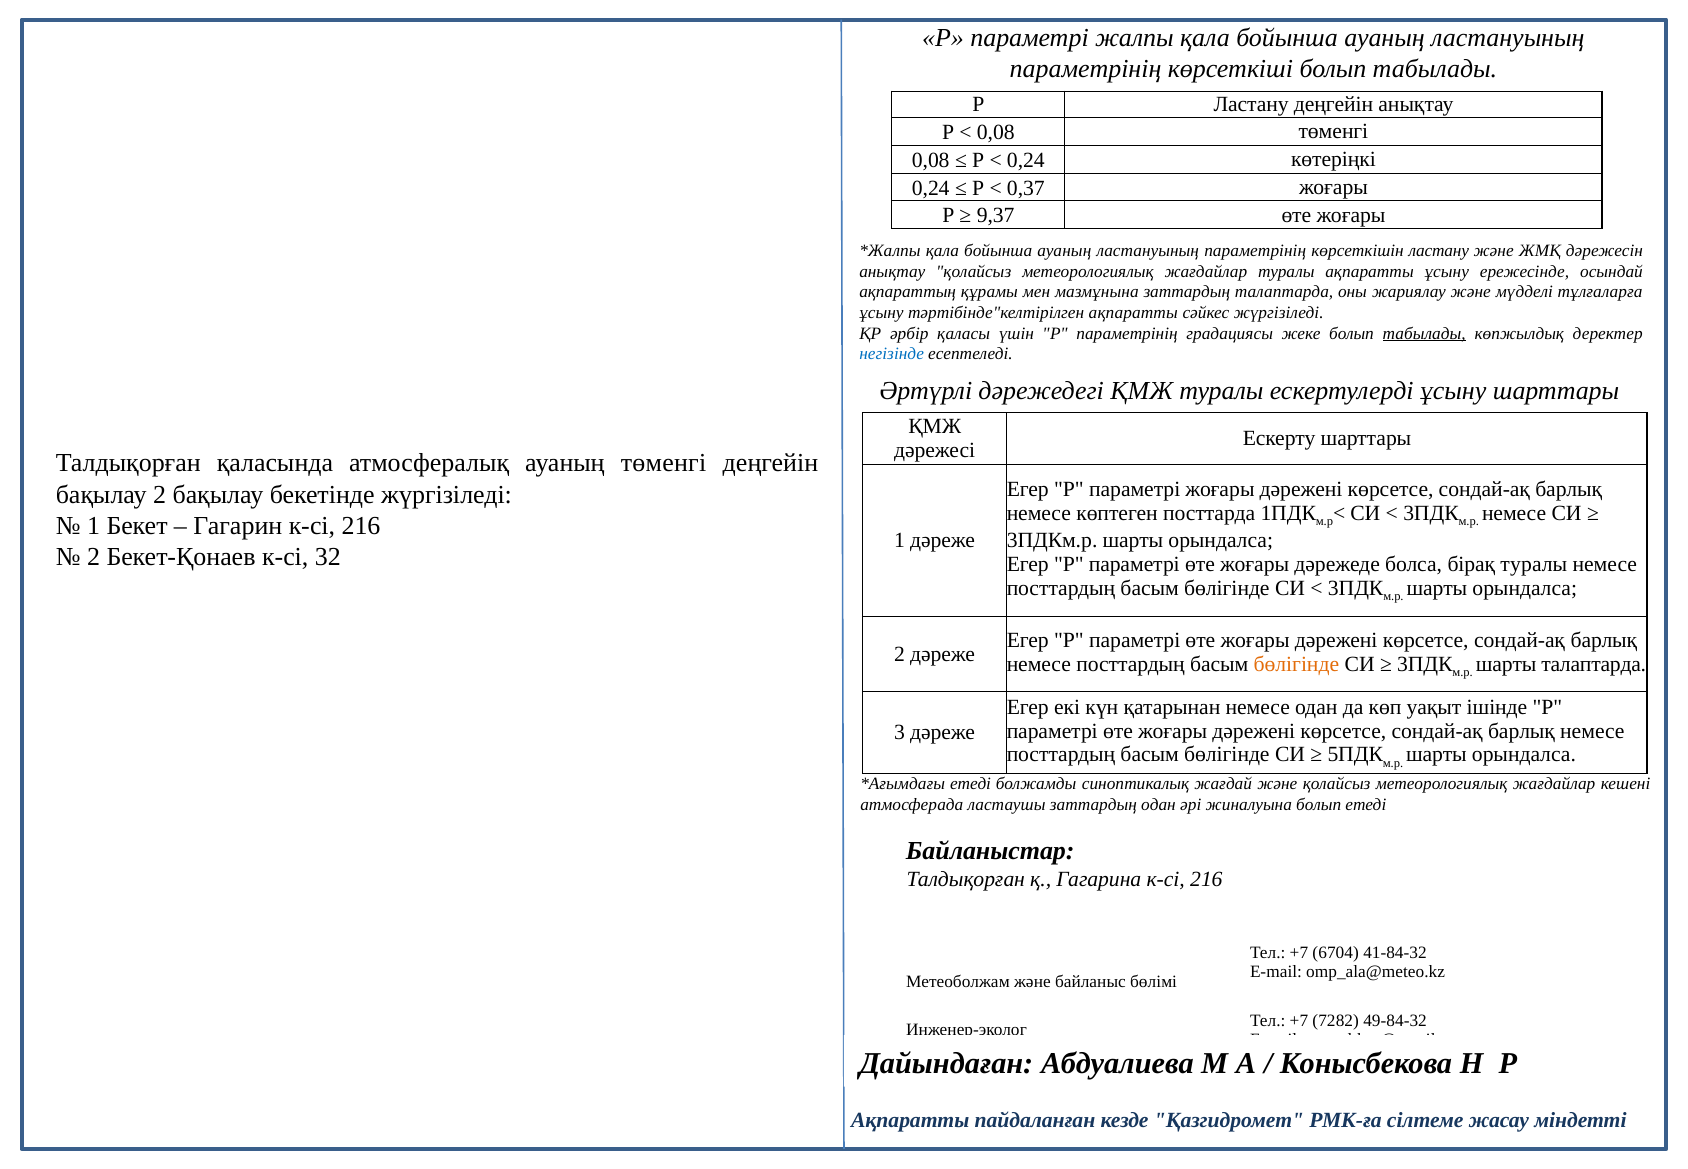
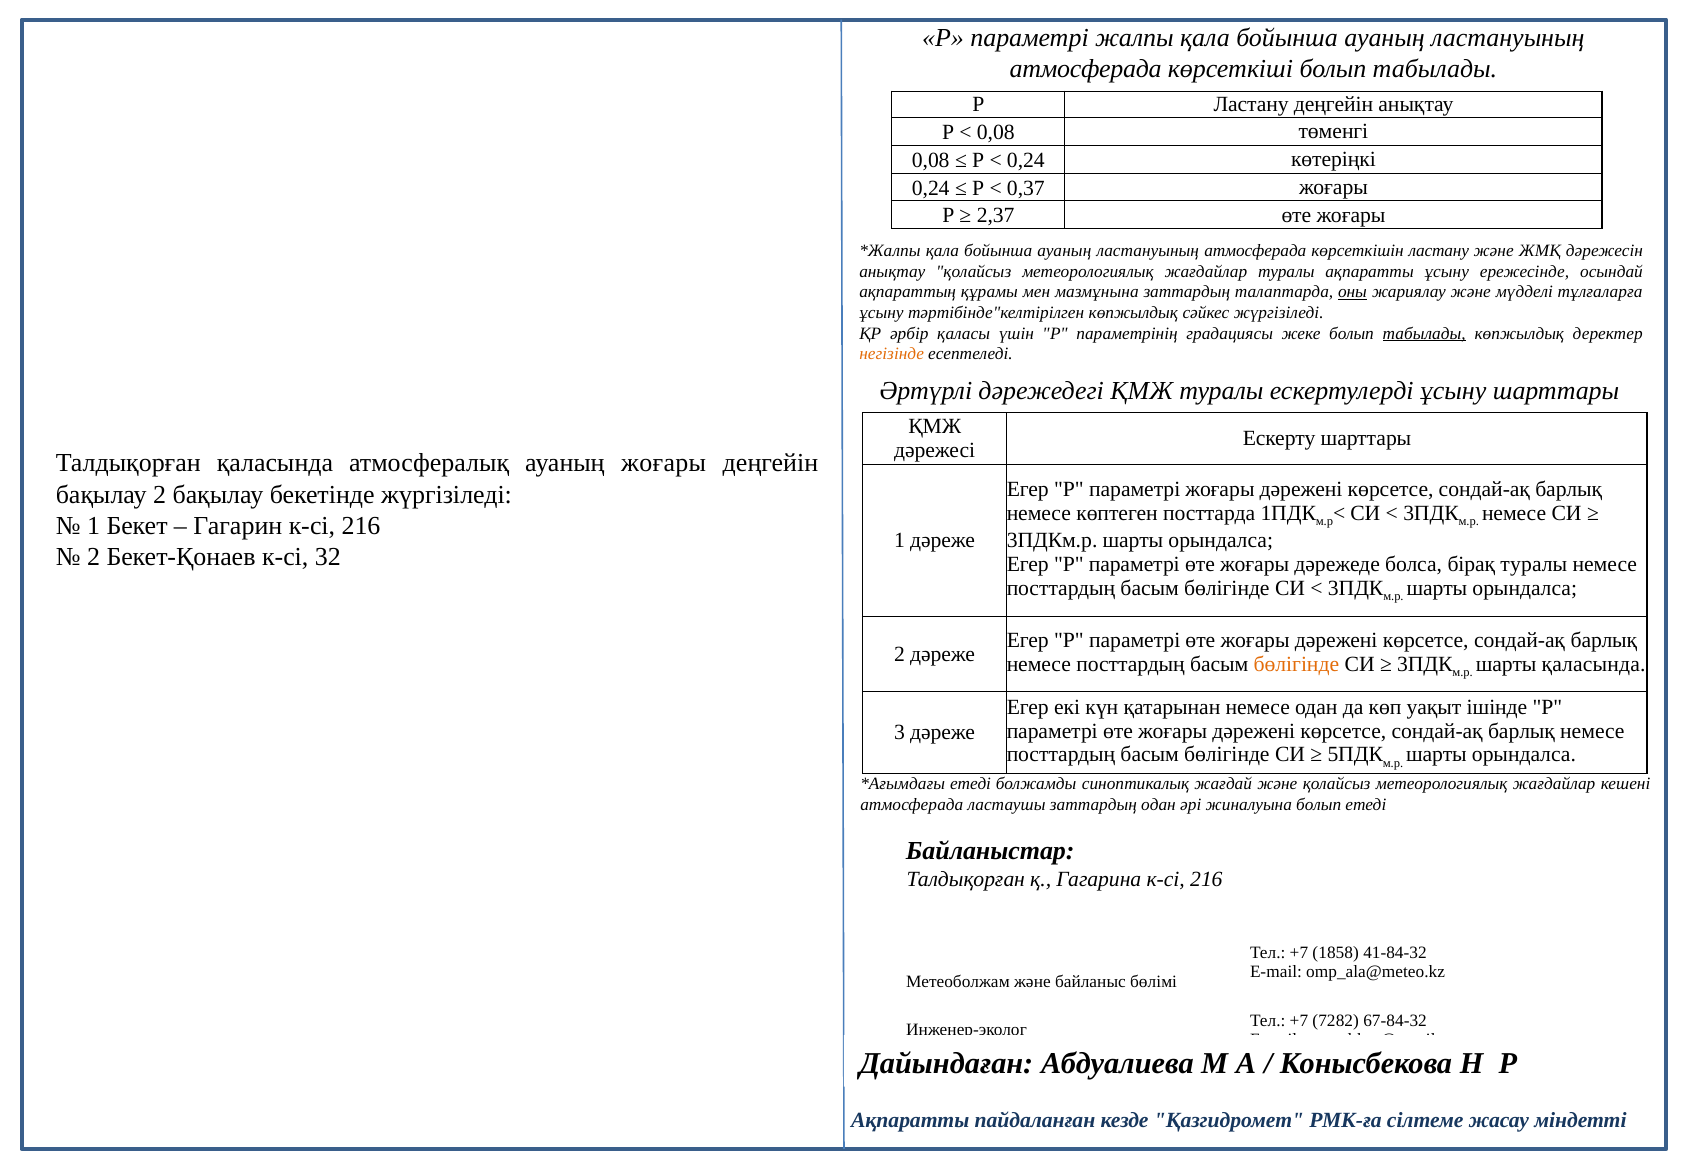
параметрінің at (1086, 69): параметрінің -> атмосферада
9,37: 9,37 -> 2,37
параметрінің at (1255, 250): параметрінің -> атмосферада
оны underline: none -> present
тәртібінде"келтірілген ақпаратты: ақпаратты -> көпжылдық
негізінде colour: blue -> orange
ауаның төменгі: төменгі -> жоғары
шарты талаптарда: талаптарда -> қаласында
6704: 6704 -> 1858
49-84-32: 49-84-32 -> 67-84-32
